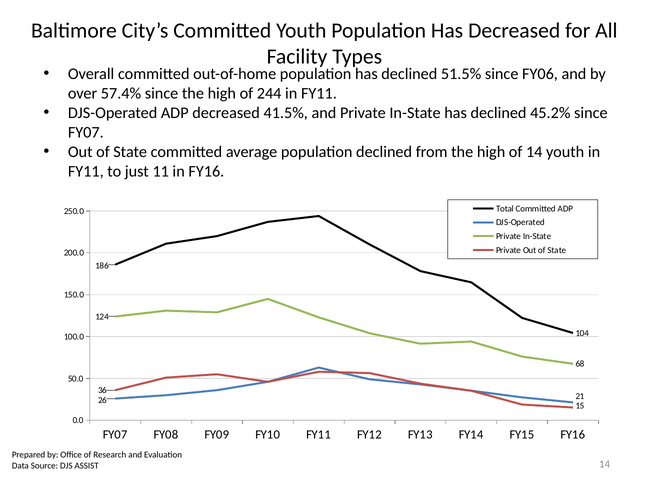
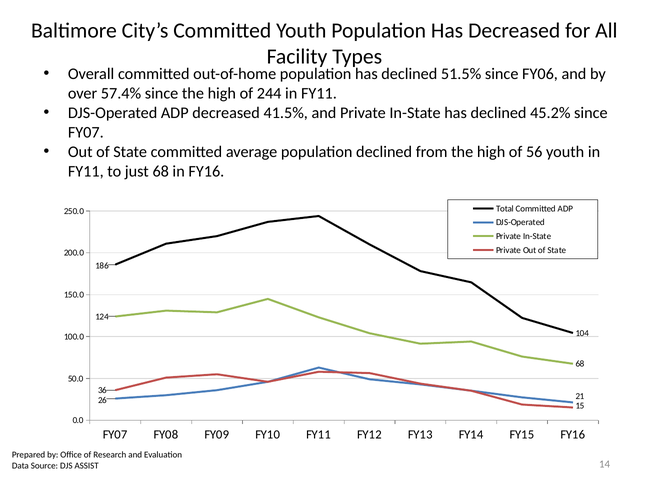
of 14: 14 -> 56
just 11: 11 -> 68
